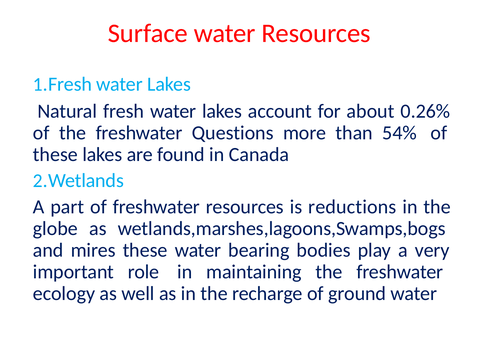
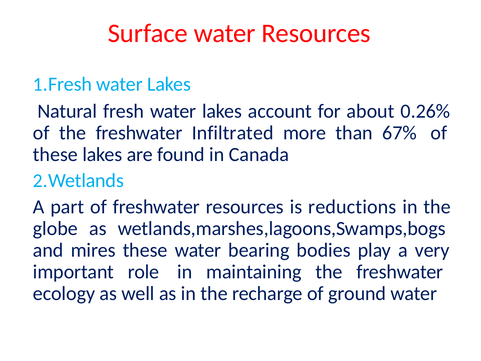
Questions: Questions -> Infiltrated
54%: 54% -> 67%
